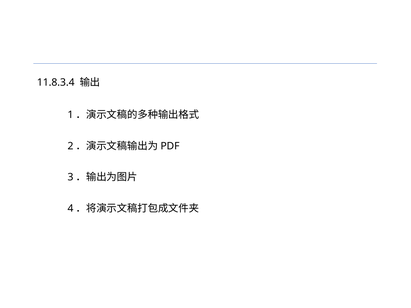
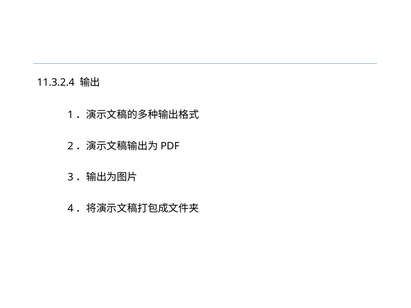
11.8.3.4: 11.8.3.4 -> 11.3.2.4
